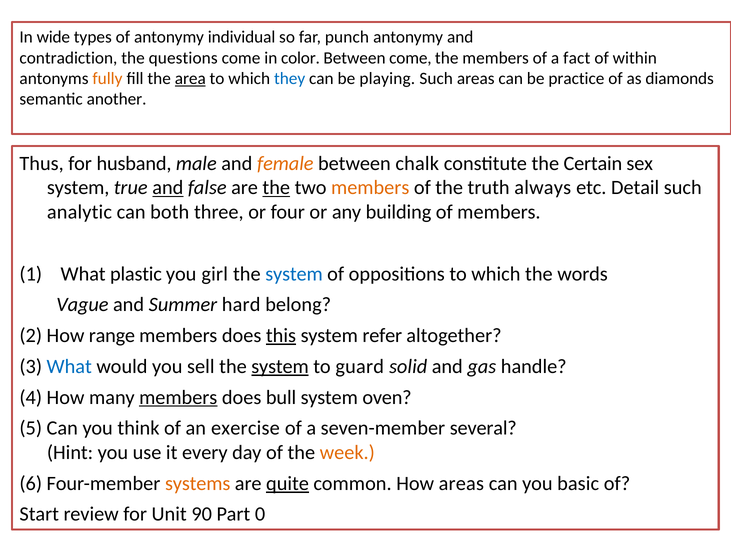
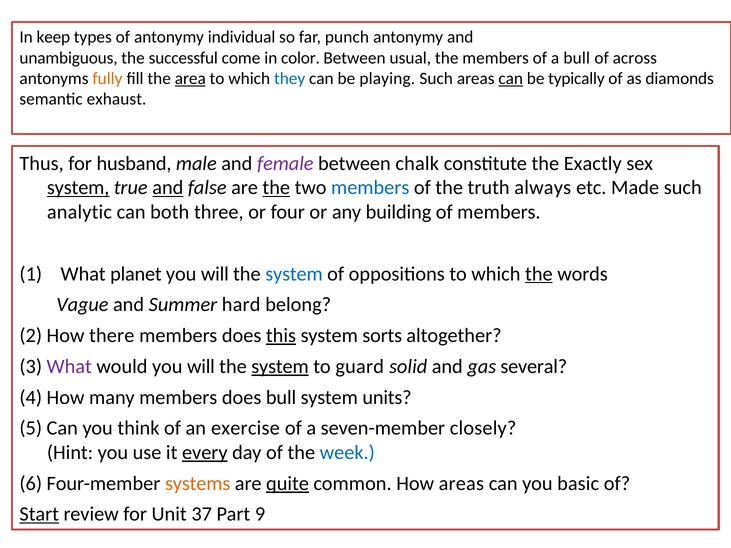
wide: wide -> keep
contradiction: contradiction -> unambiguous
questions: questions -> successful
Between come: come -> usual
a fact: fact -> bull
within: within -> across
can at (511, 79) underline: none -> present
practice: practice -> typically
another: another -> exhaust
female colour: orange -> purple
Certain: Certain -> Exactly
system at (78, 188) underline: none -> present
members at (370, 188) colour: orange -> blue
Detail: Detail -> Made
plastic: plastic -> planet
girl at (215, 274): girl -> will
the at (539, 274) underline: none -> present
range: range -> there
refer: refer -> sorts
What at (69, 367) colour: blue -> purple
would you sell: sell -> will
handle: handle -> several
members at (178, 398) underline: present -> none
oven: oven -> units
several: several -> closely
every underline: none -> present
week colour: orange -> blue
Start underline: none -> present
90: 90 -> 37
0: 0 -> 9
